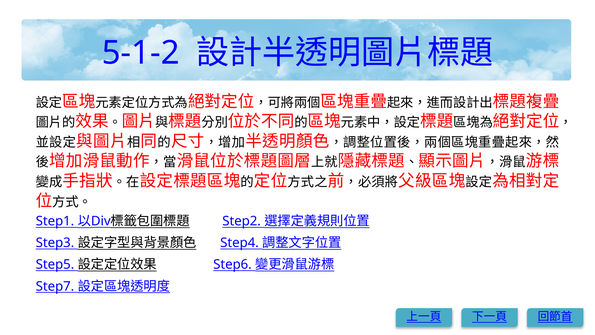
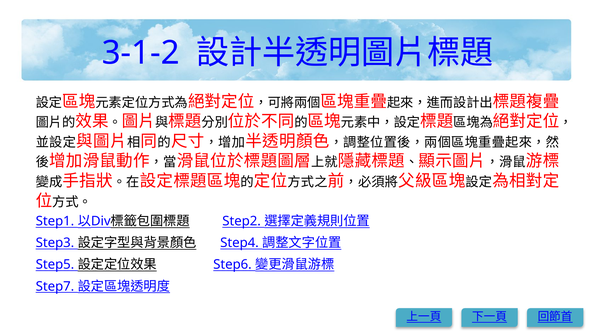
5-1-2: 5-1-2 -> 3-1-2
